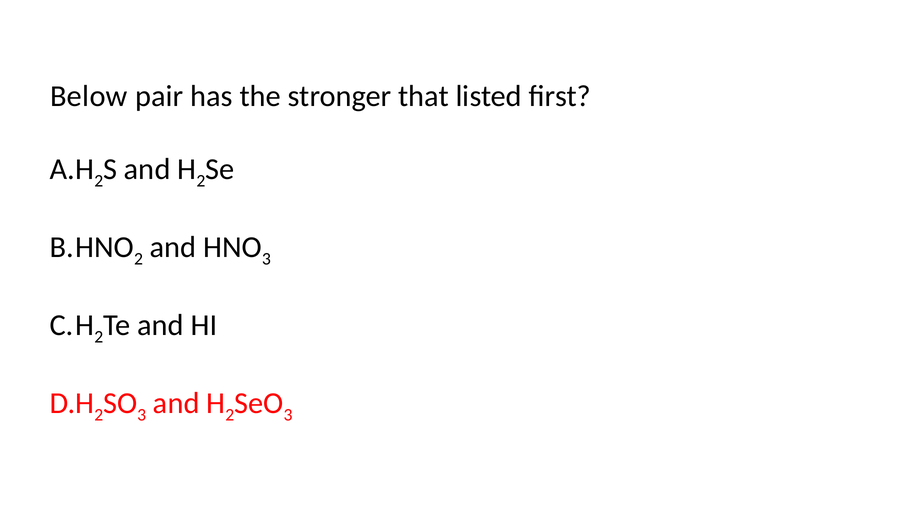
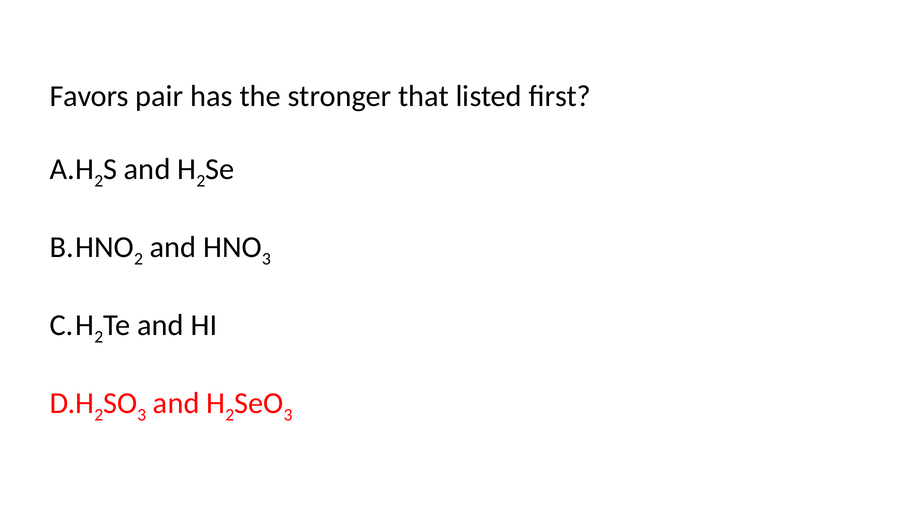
Below: Below -> Favors
